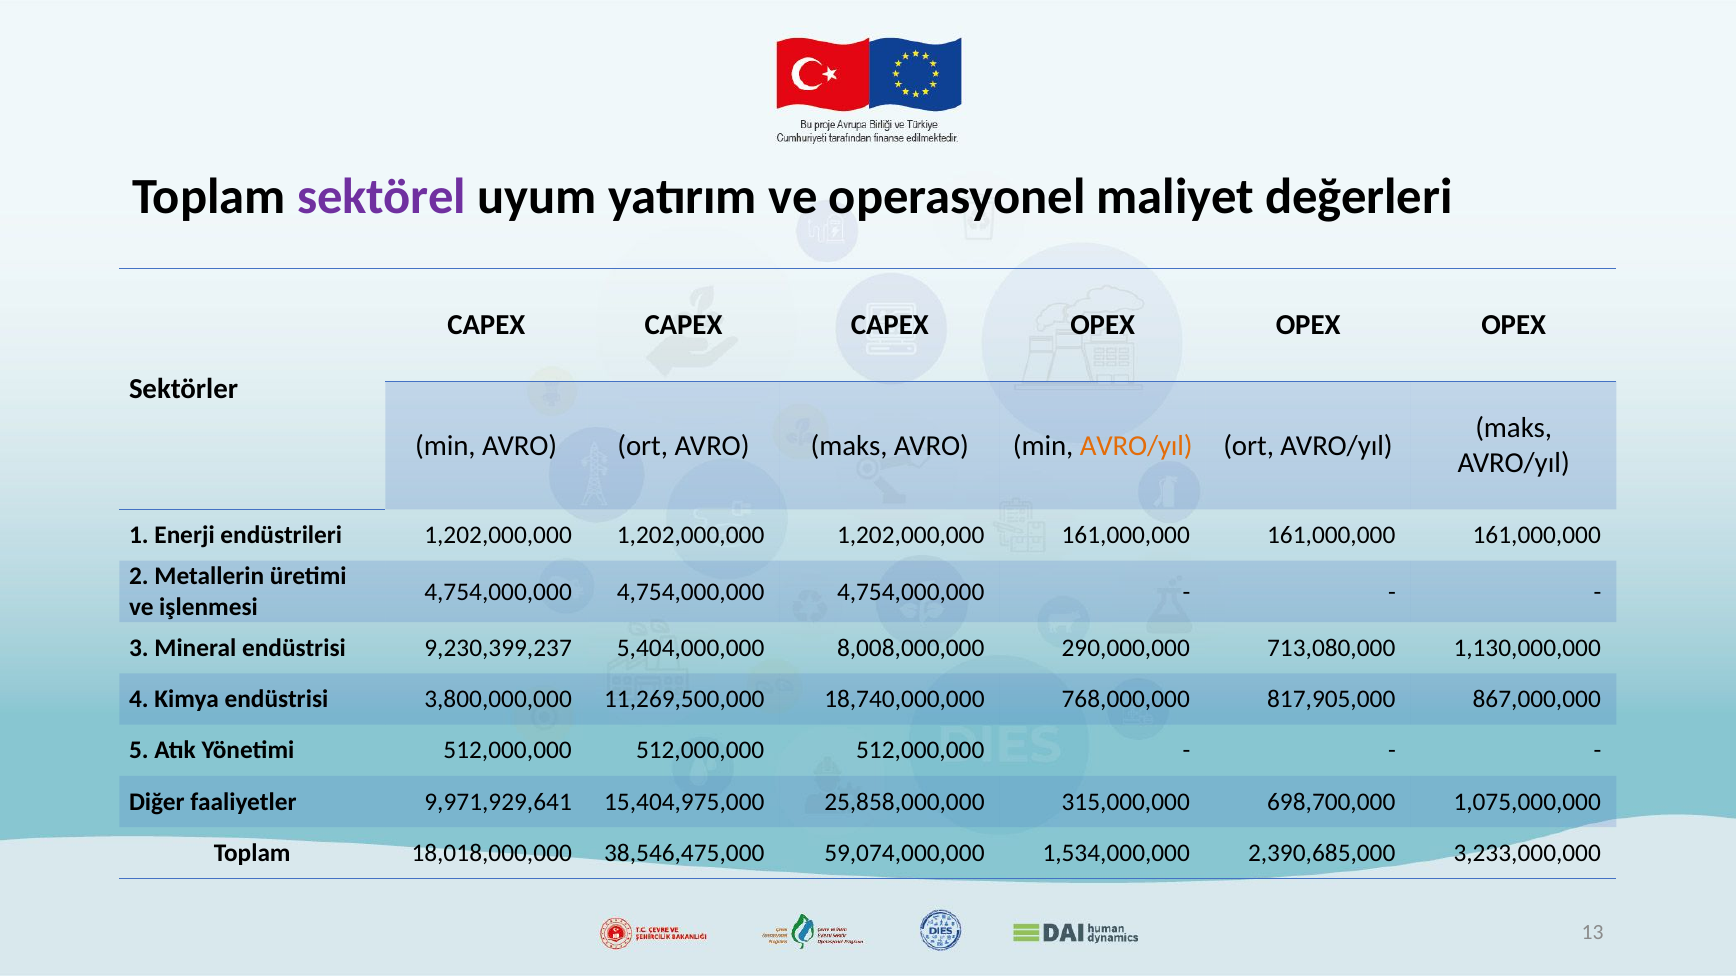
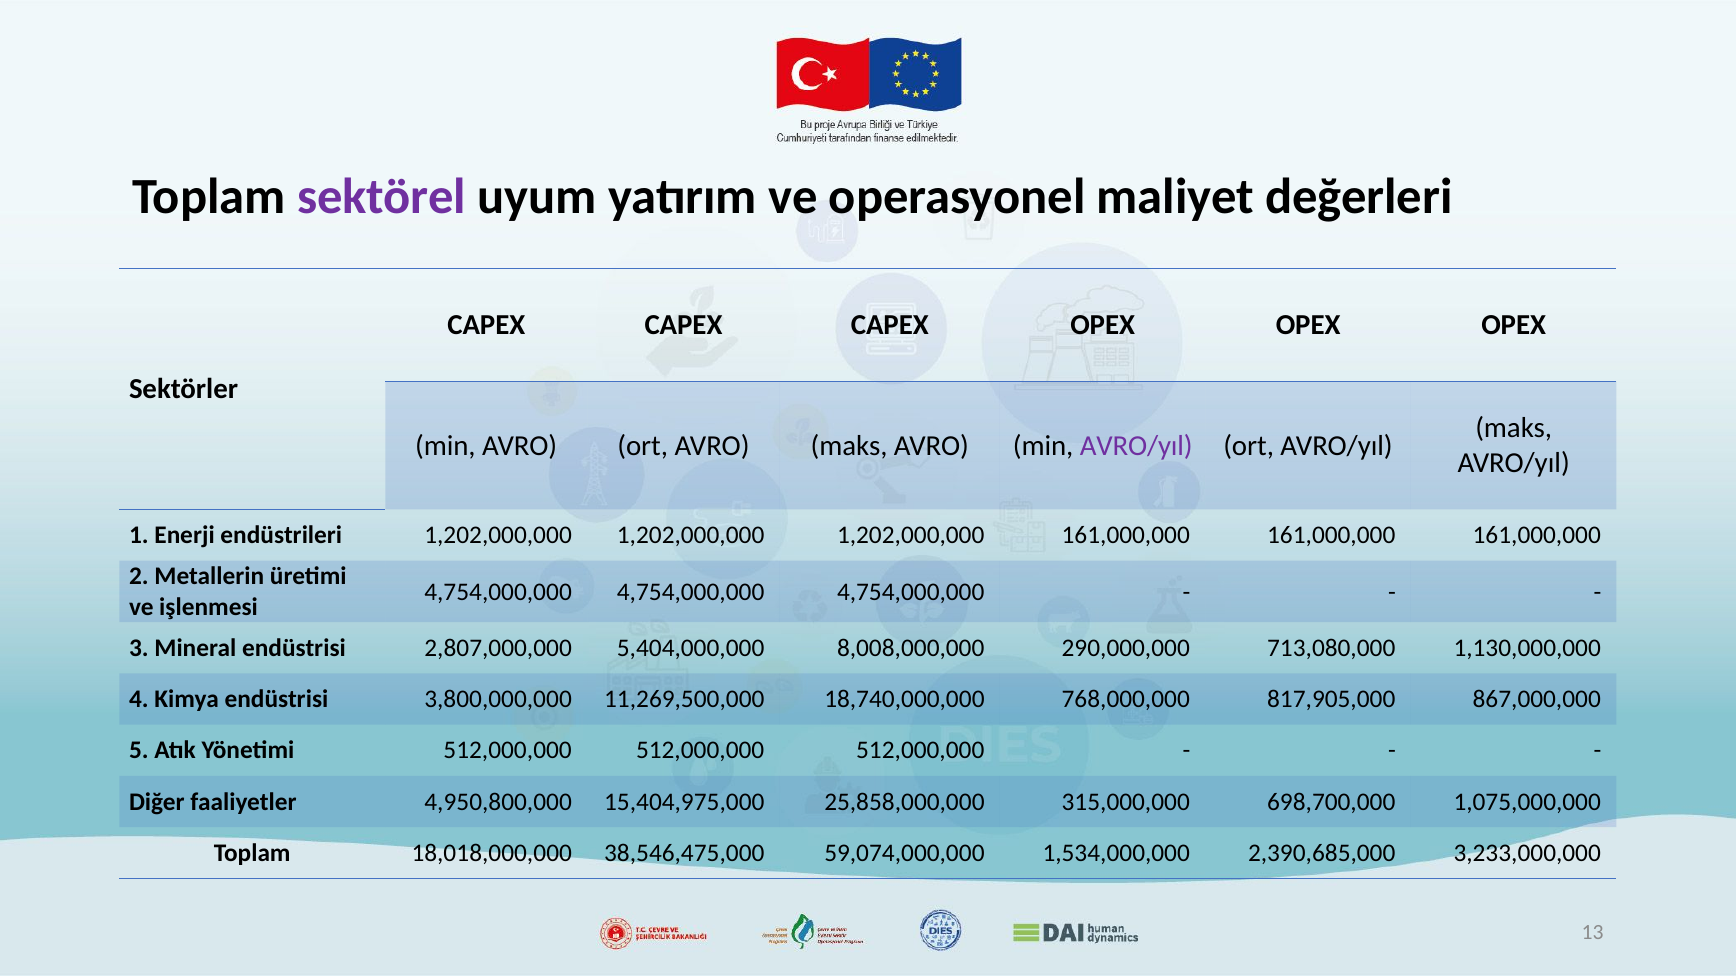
AVRO/yıl at (1136, 446) colour: orange -> purple
9,230,399,237: 9,230,399,237 -> 2,807,000,000
9,971,929,641: 9,971,929,641 -> 4,950,800,000
